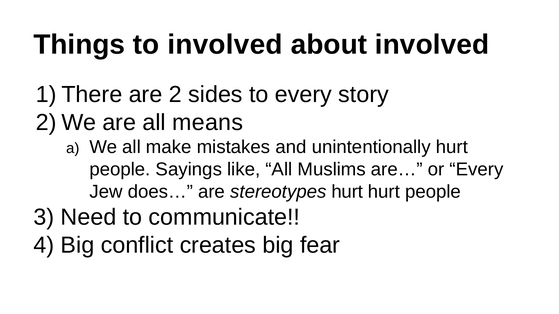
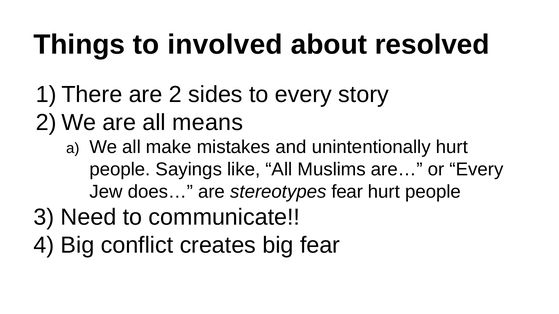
about involved: involved -> resolved
stereotypes hurt: hurt -> fear
